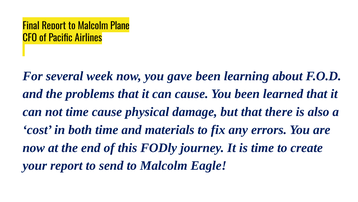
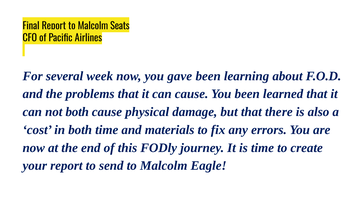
Plane: Plane -> Seats
not time: time -> both
